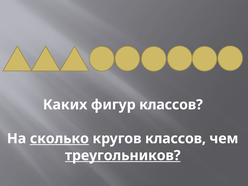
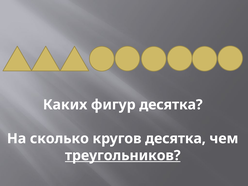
фигур классов: классов -> десятка
сколько underline: present -> none
кругов классов: классов -> десятка
